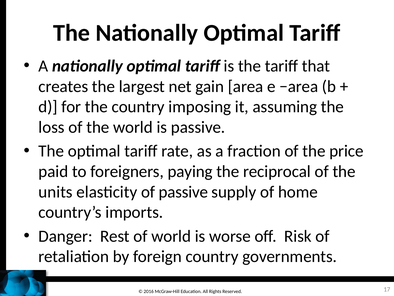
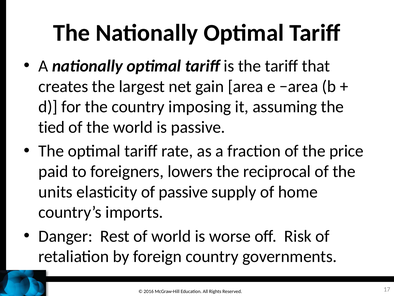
loss: loss -> tied
paying: paying -> lowers
